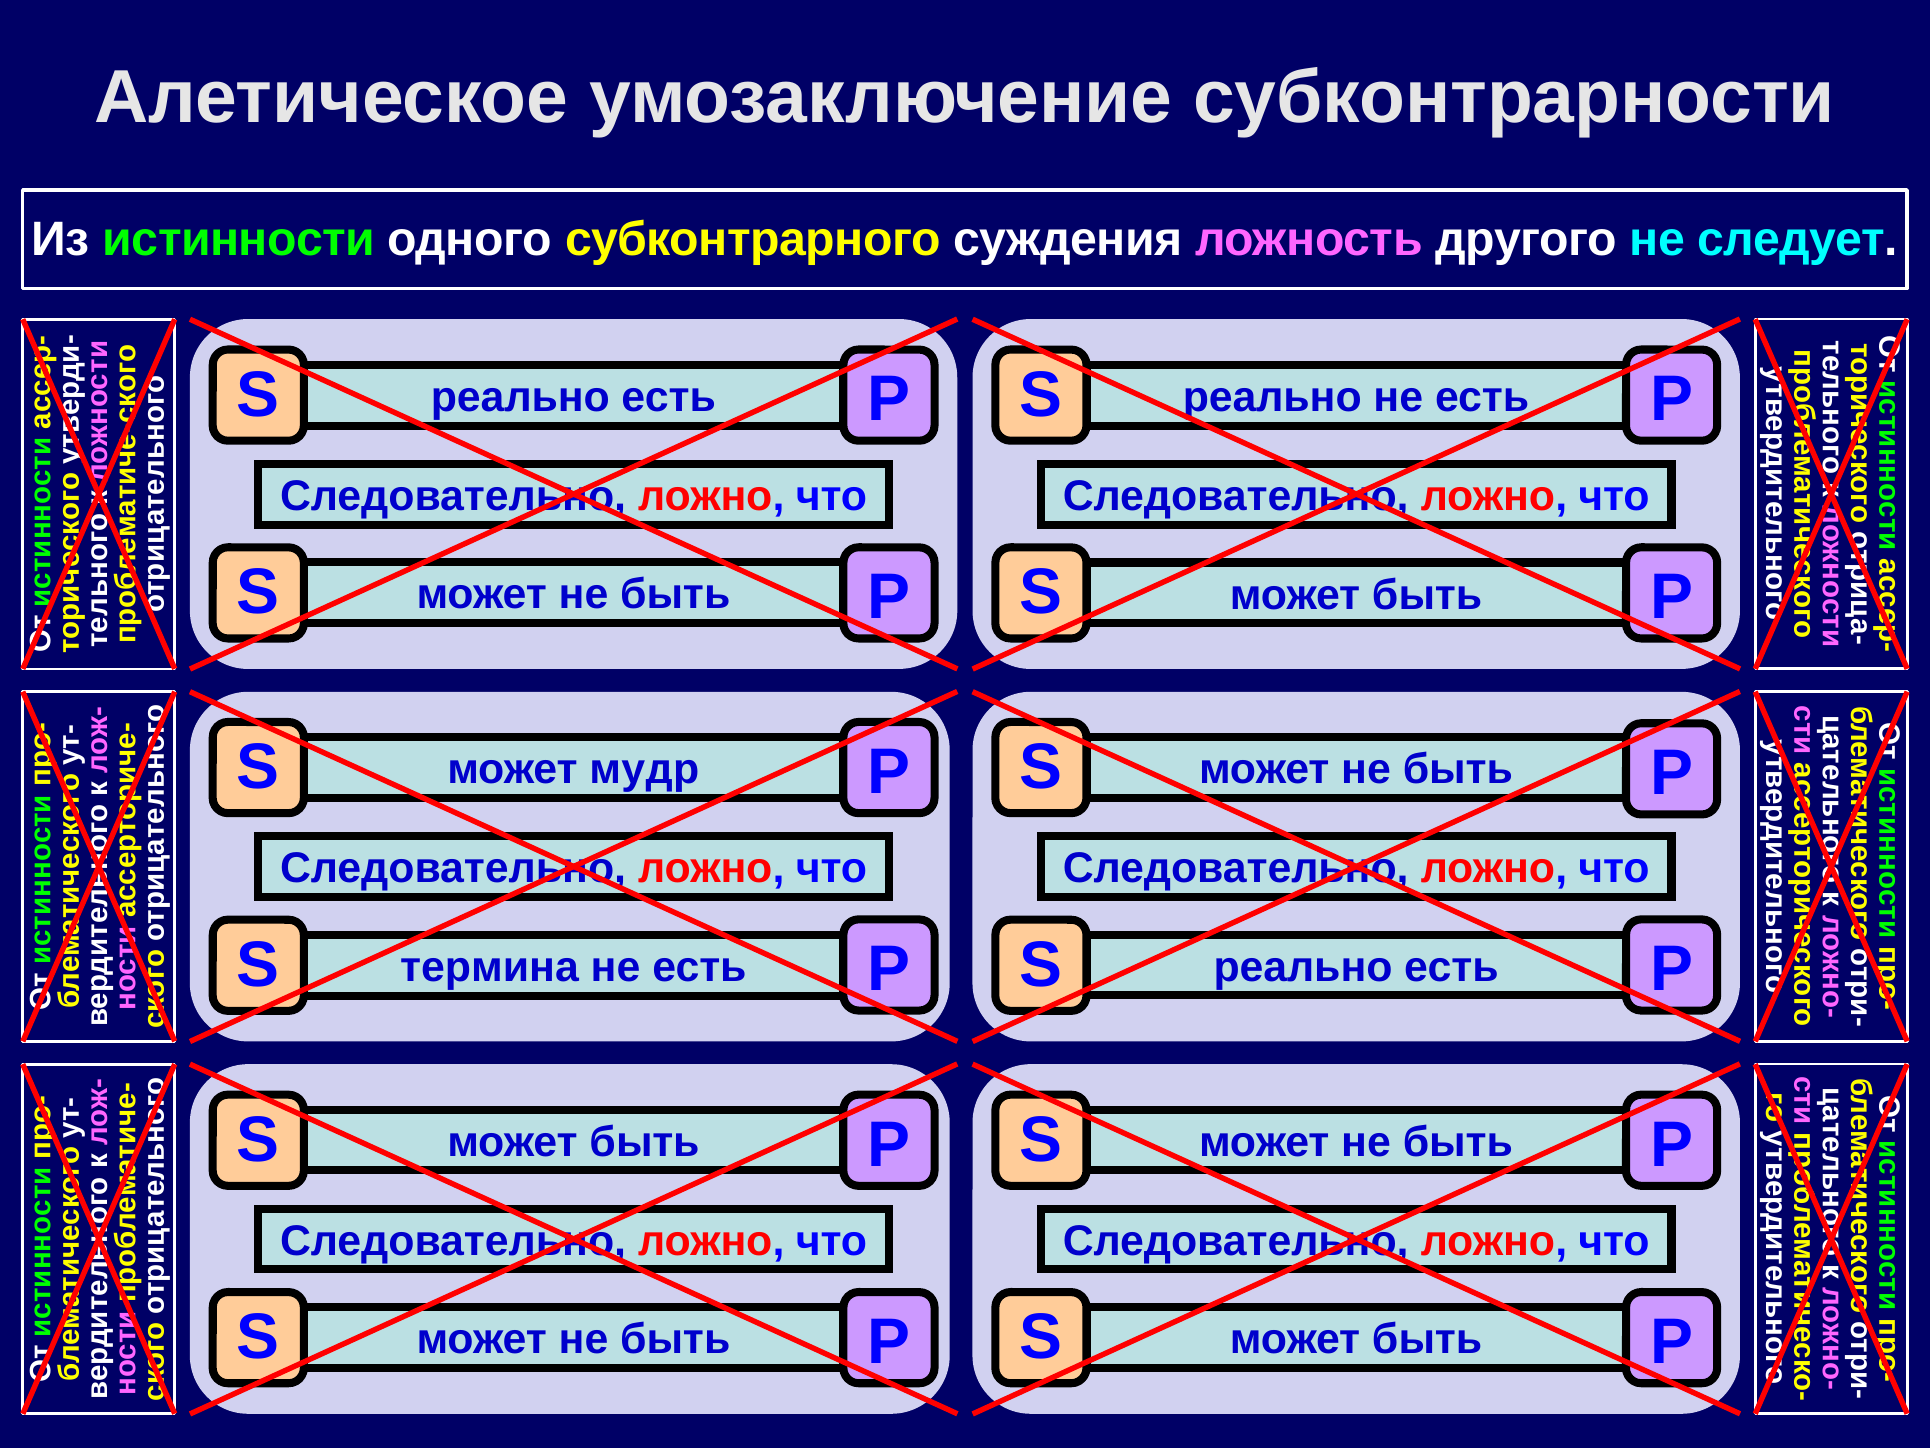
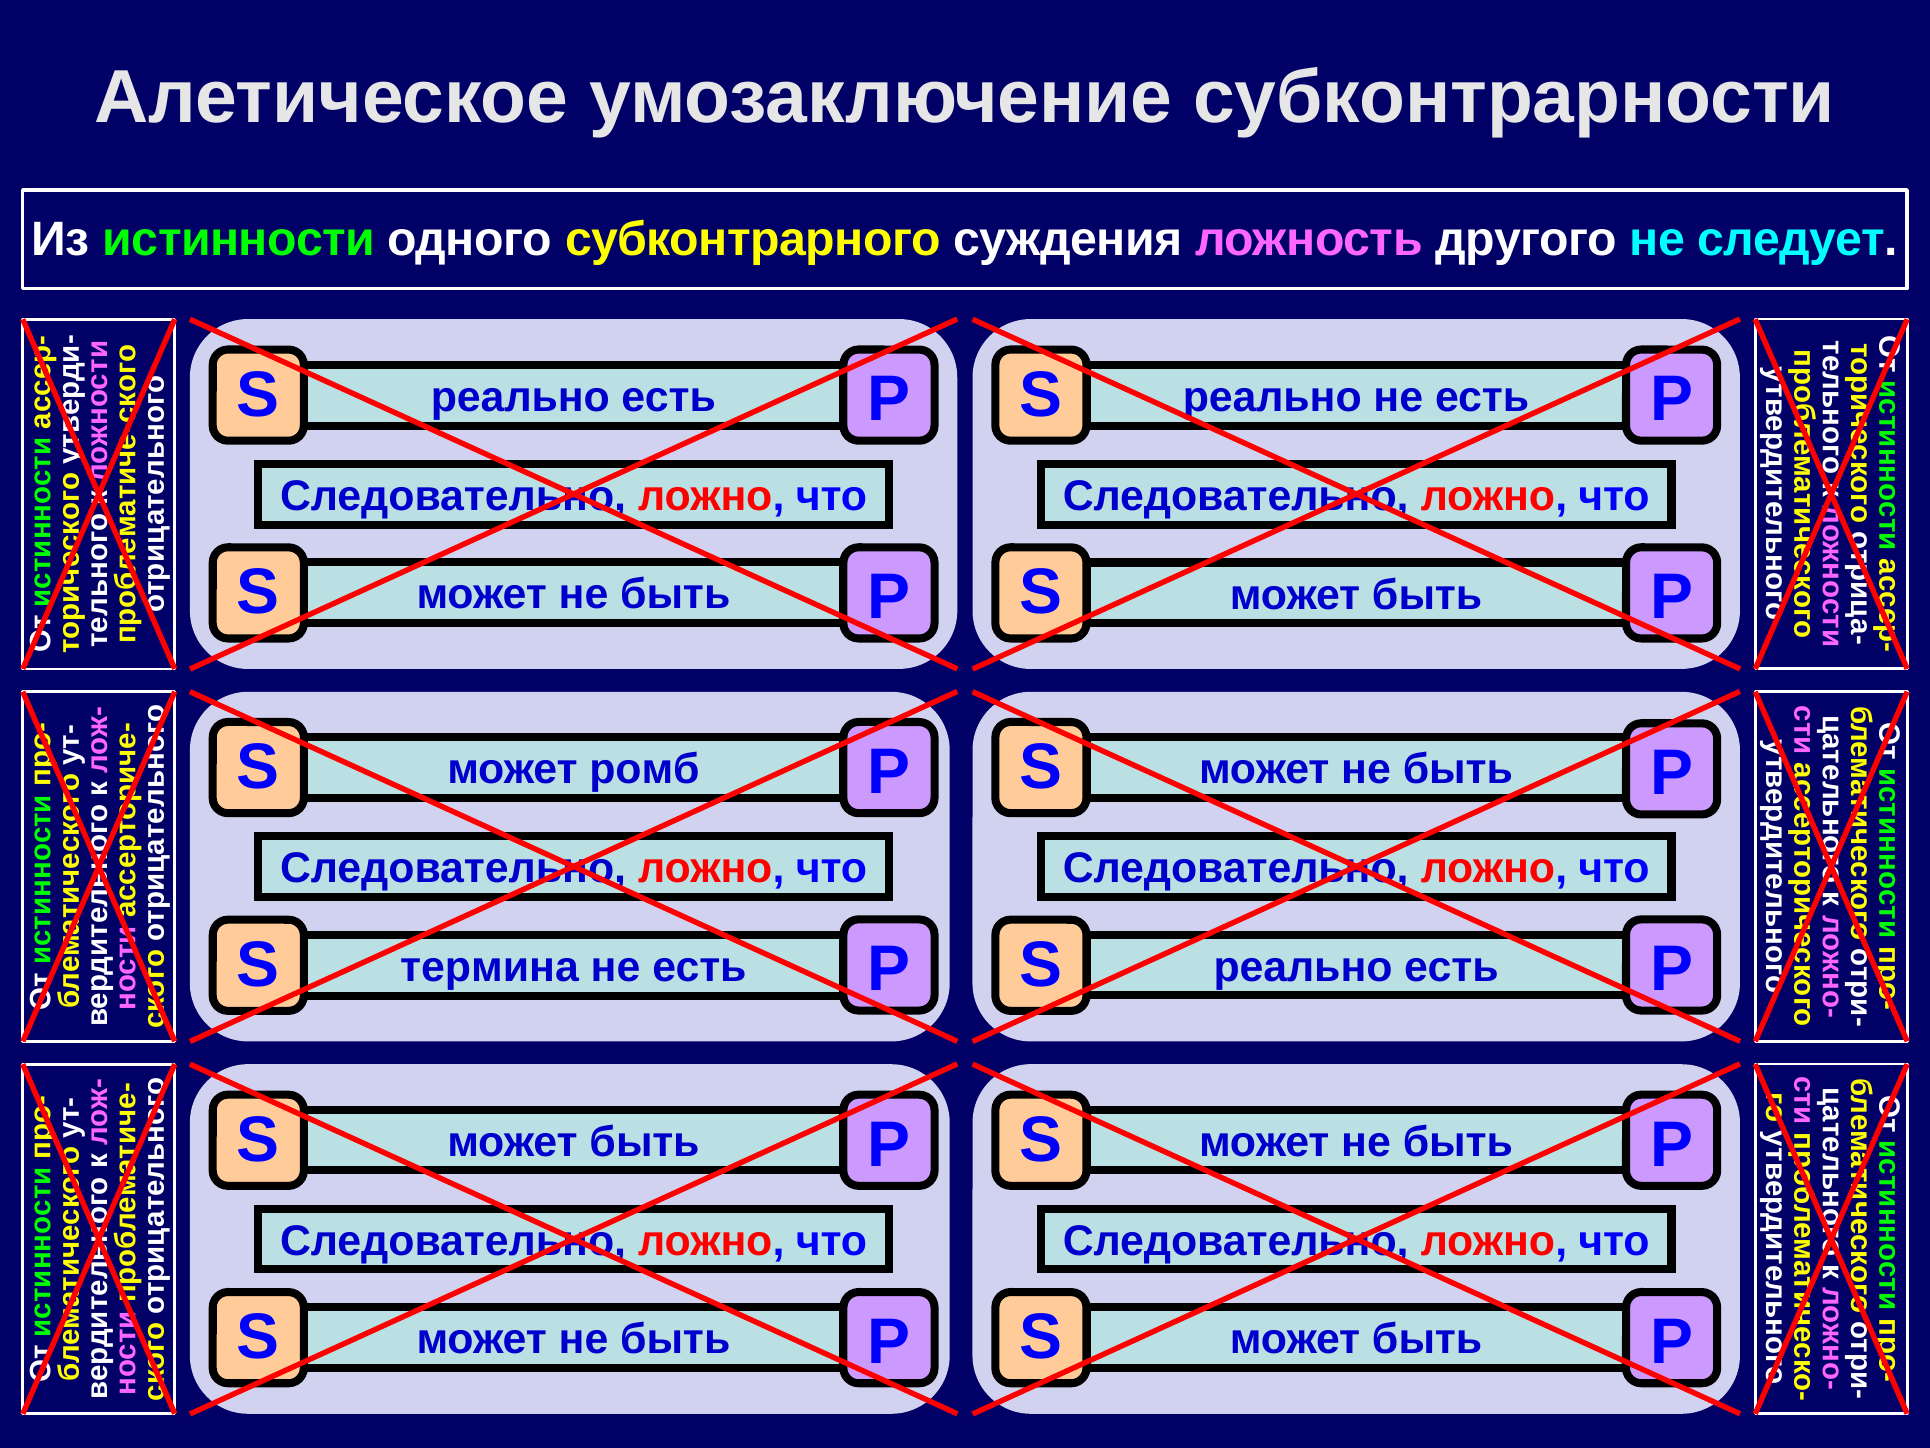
мудр: мудр -> ромб
